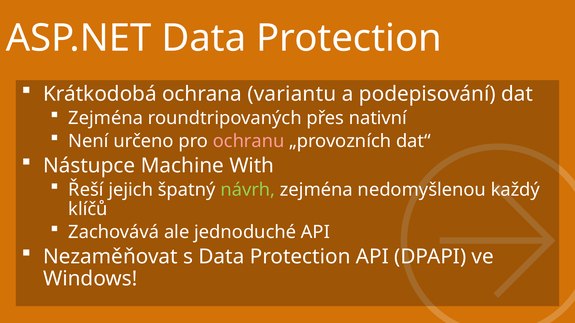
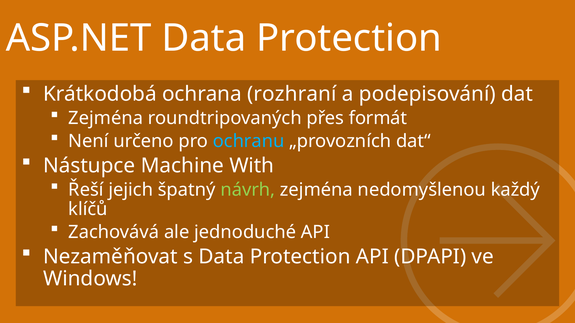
variantu: variantu -> rozhraní
nativní: nativní -> formát
ochranu colour: pink -> light blue
